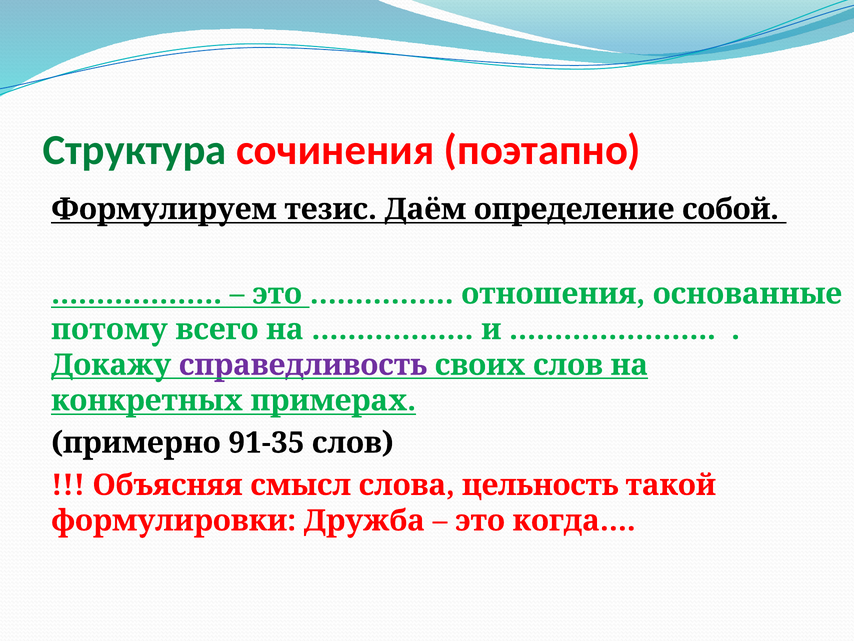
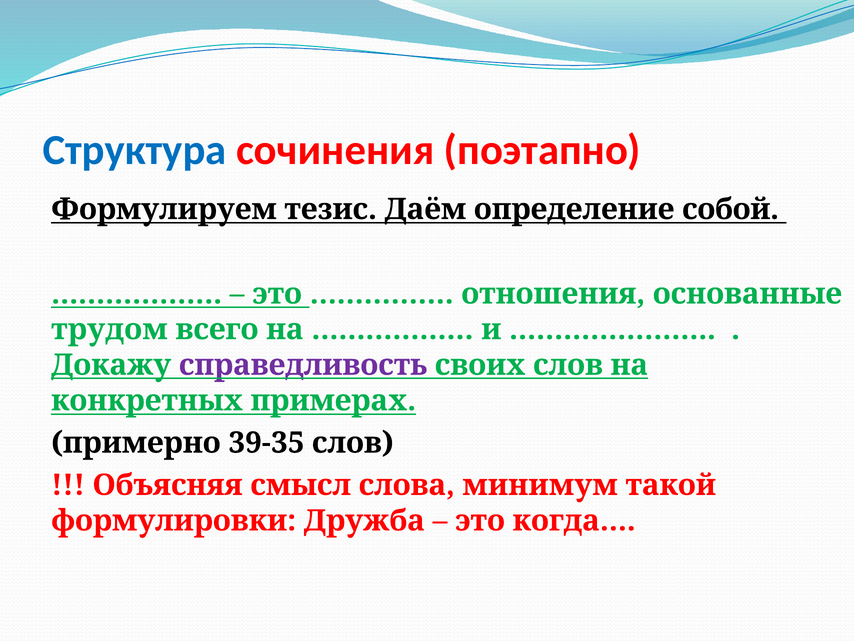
Структура colour: green -> blue
потому: потому -> трудом
91-35: 91-35 -> 39-35
цельность: цельность -> минимум
